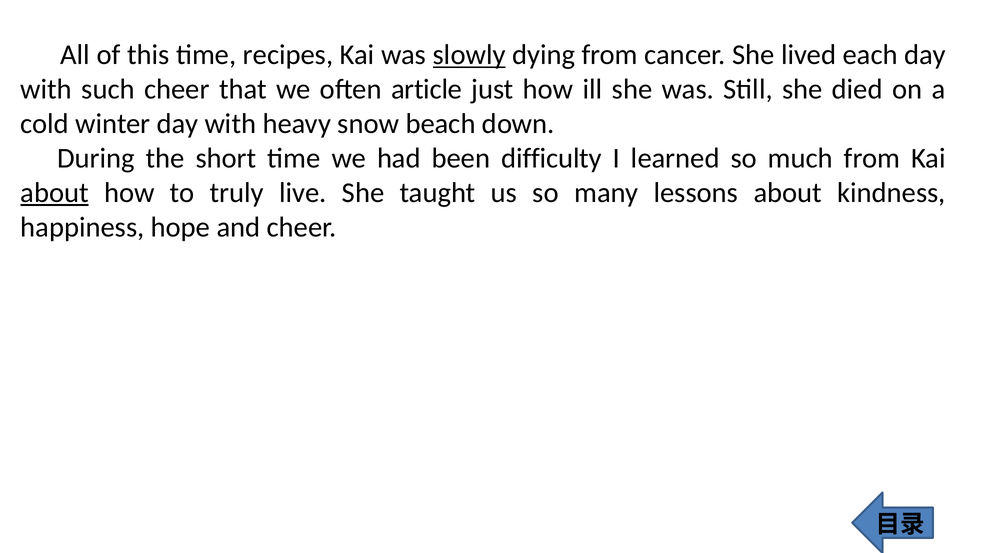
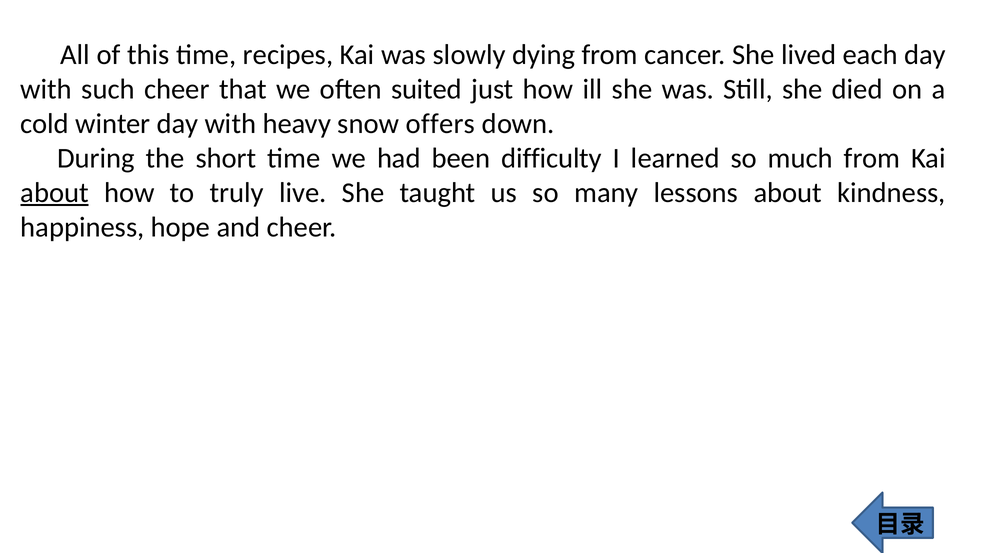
slowly underline: present -> none
article: article -> suited
beach: beach -> offers
